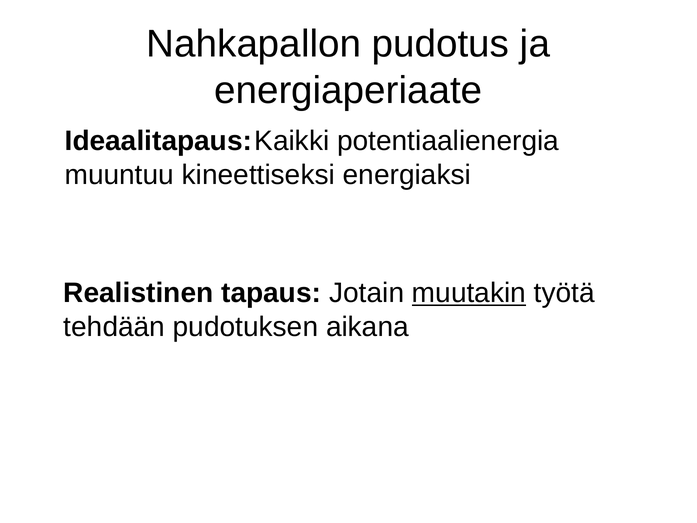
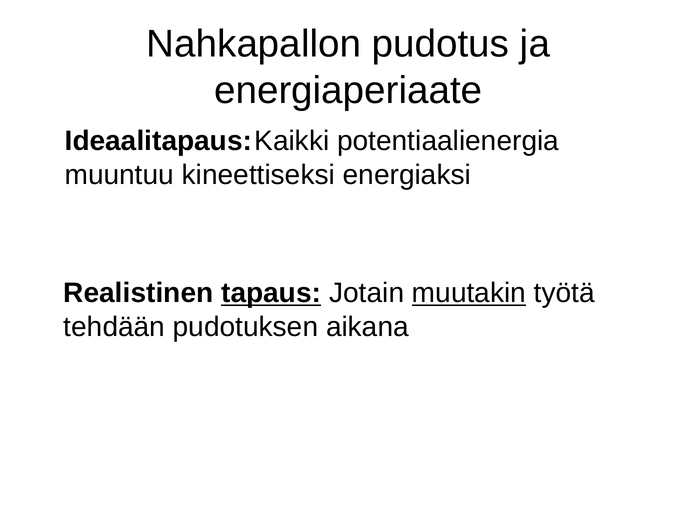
tapaus underline: none -> present
